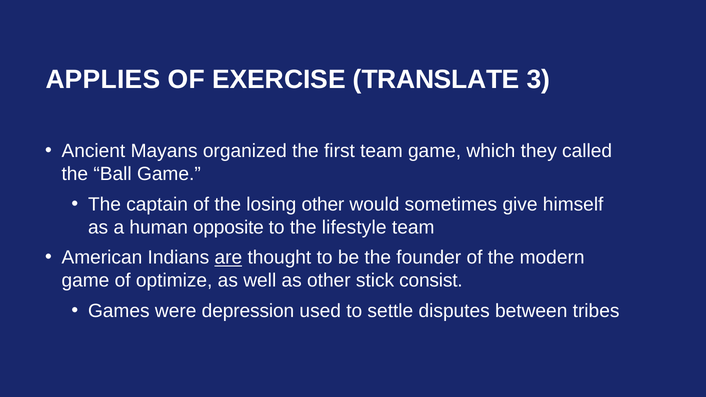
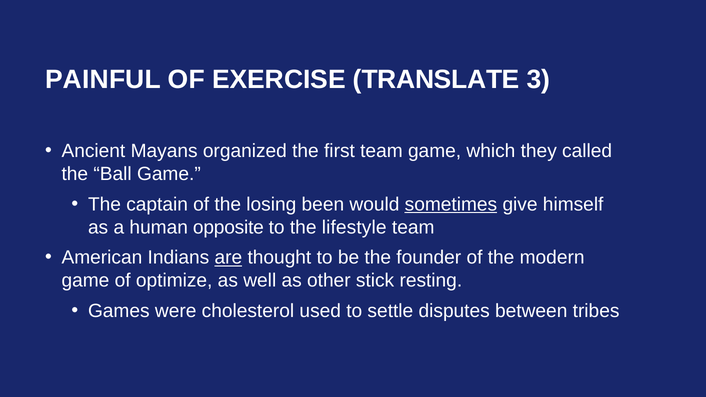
APPLIES: APPLIES -> PAINFUL
losing other: other -> been
sometimes underline: none -> present
consist: consist -> resting
depression: depression -> cholesterol
